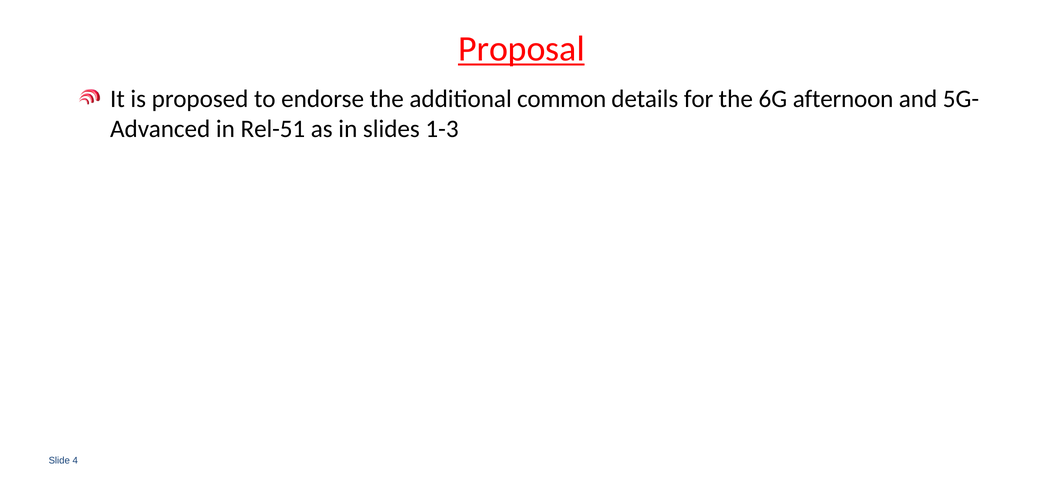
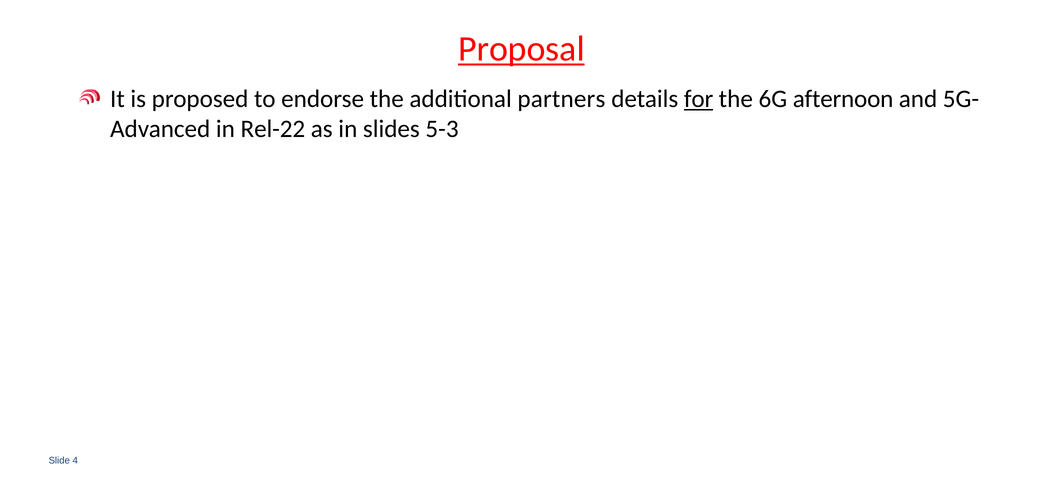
common: common -> partners
for underline: none -> present
Rel-51: Rel-51 -> Rel-22
1-3: 1-3 -> 5-3
